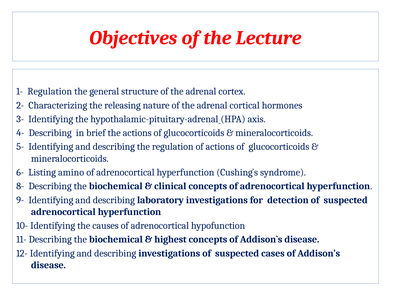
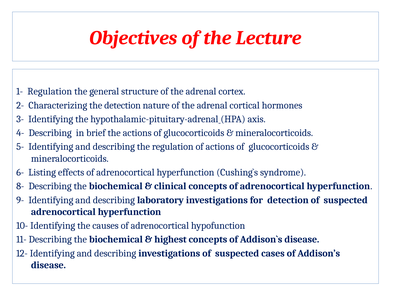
the releasing: releasing -> detection
amino: amino -> effects
